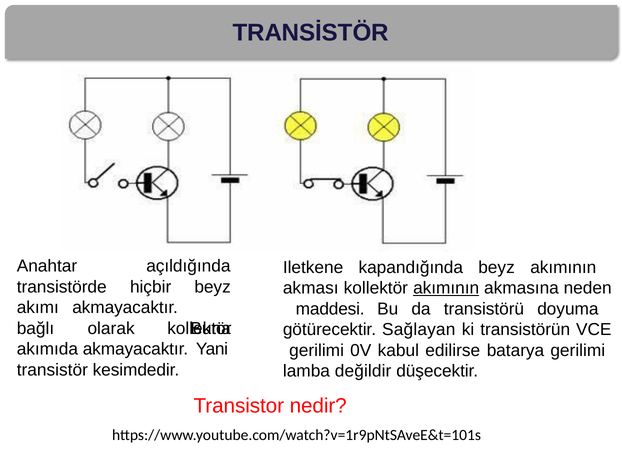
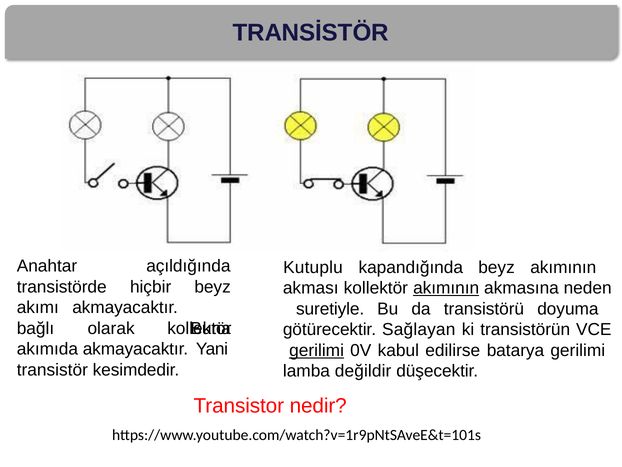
Iletkene: Iletkene -> Kutuplu
maddesi: maddesi -> suretiyle
gerilimi at (317, 350) underline: none -> present
